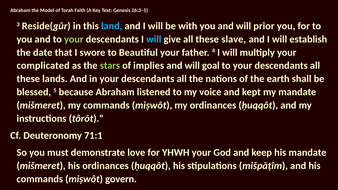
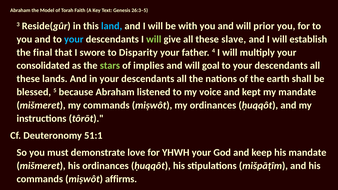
your at (74, 39) colour: light green -> light blue
will at (154, 39) colour: light blue -> light green
date: date -> final
Beautiful: Beautiful -> Disparity
complicated: complicated -> consolidated
71:1: 71:1 -> 51:1
govern: govern -> affirms
